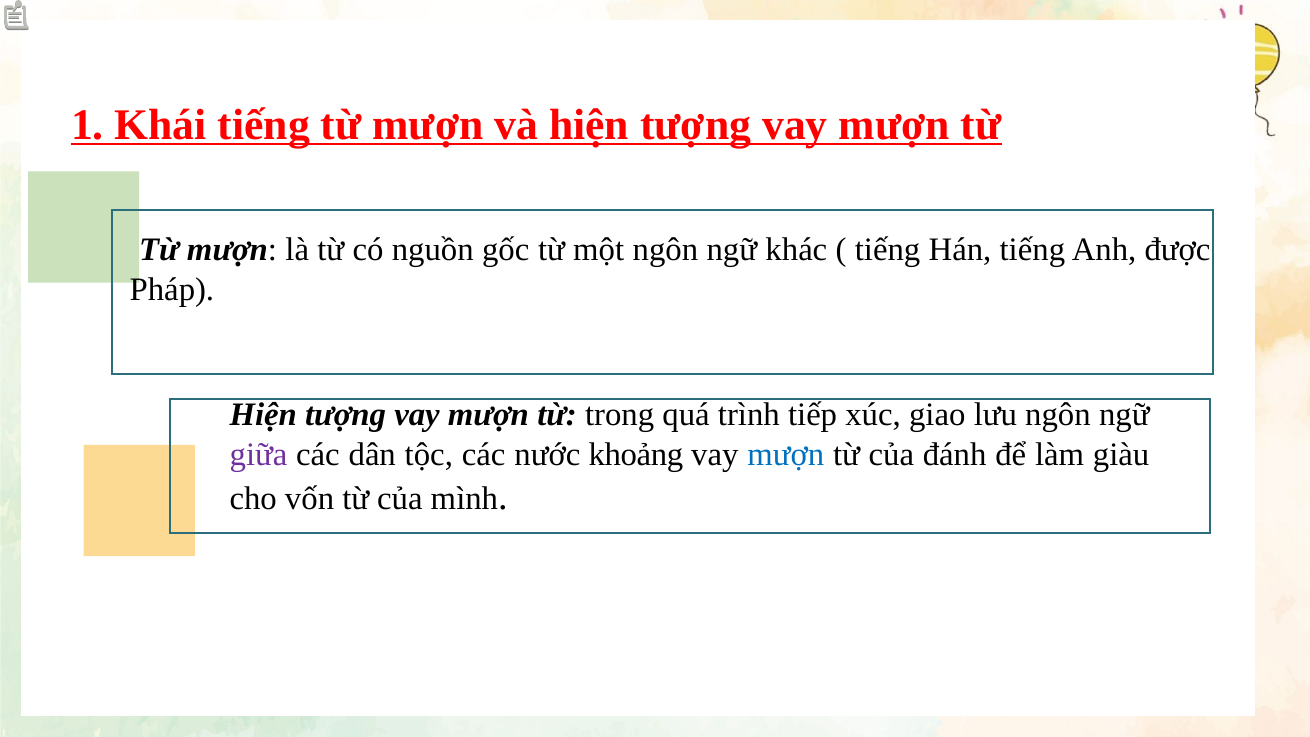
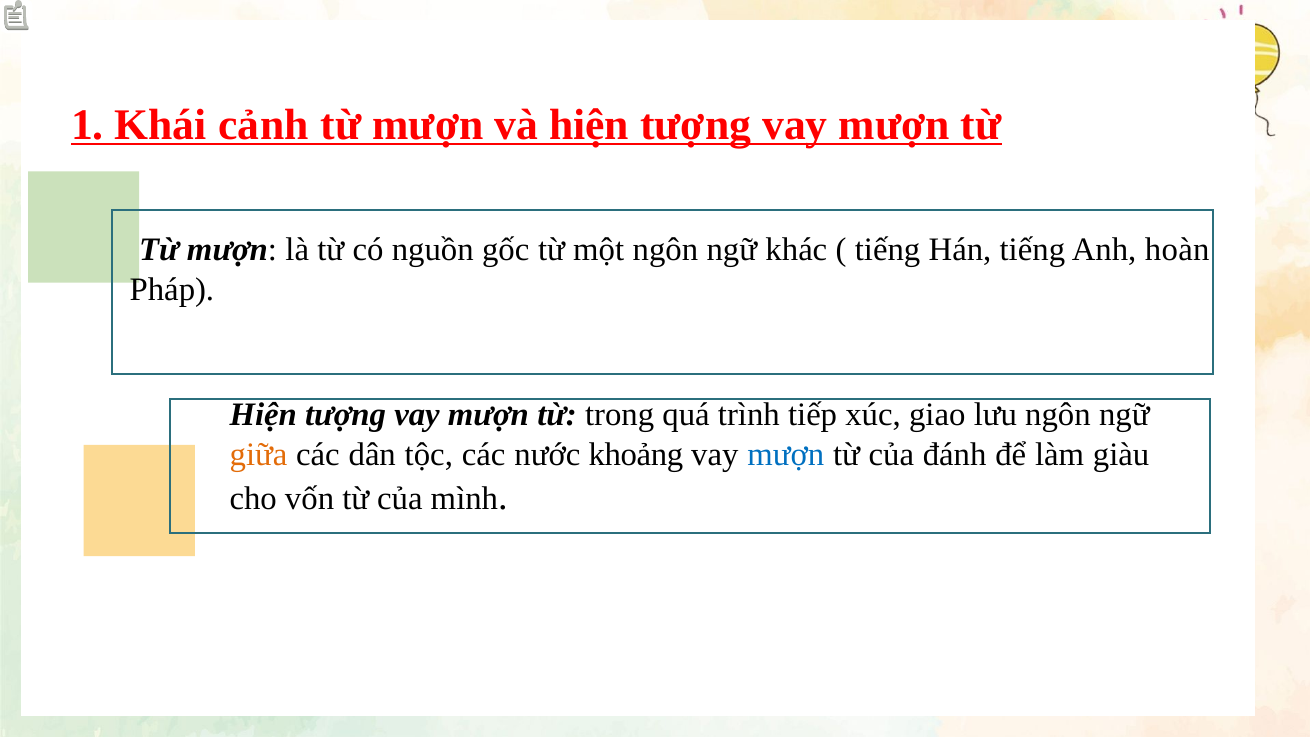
Khái tiếng: tiếng -> cảnh
được: được -> hoàn
giữa colour: purple -> orange
